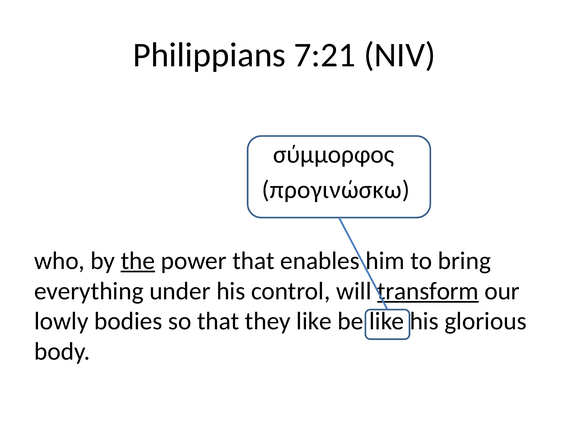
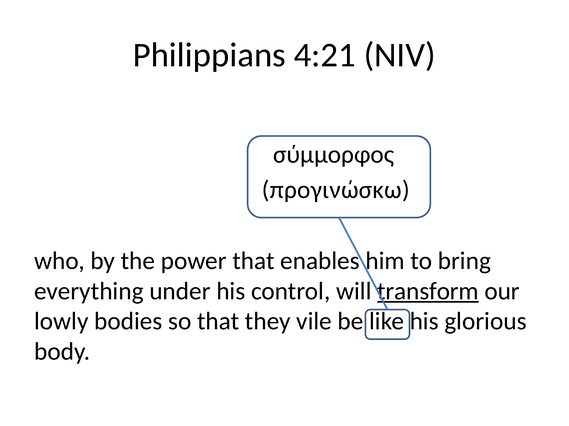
7:21: 7:21 -> 4:21
the underline: present -> none
they like: like -> vile
